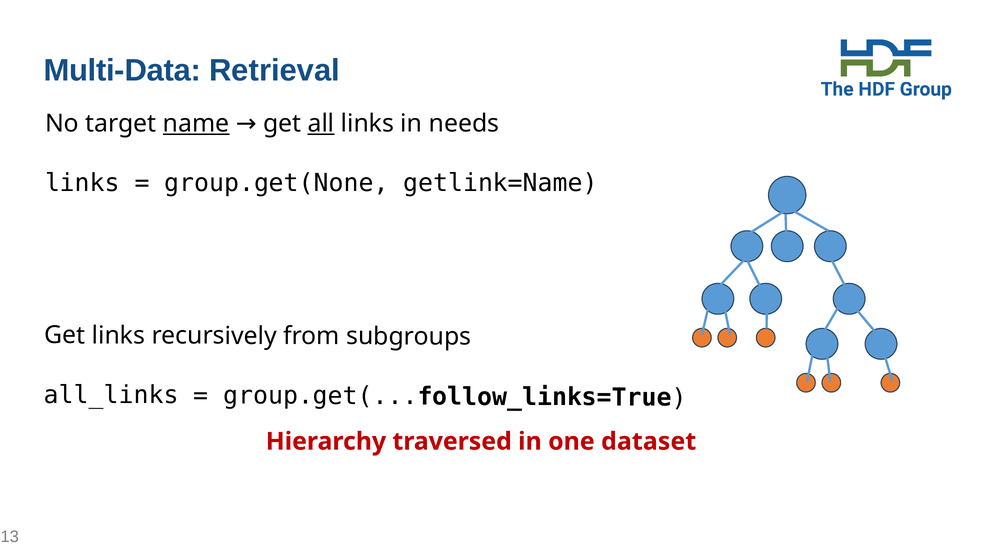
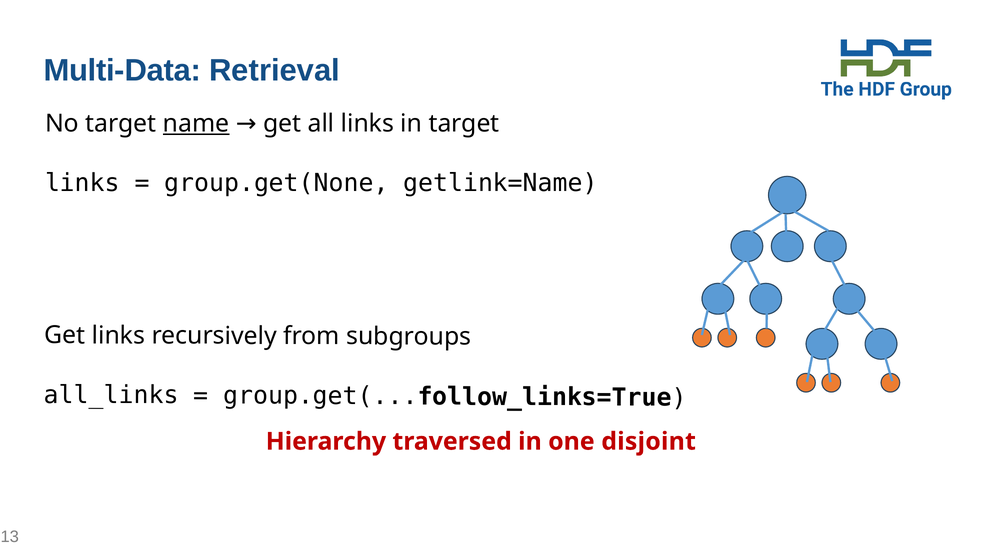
all underline: present -> none
in needs: needs -> target
dataset: dataset -> disjoint
